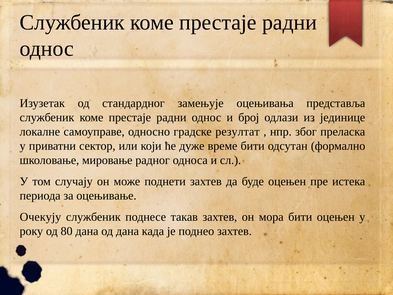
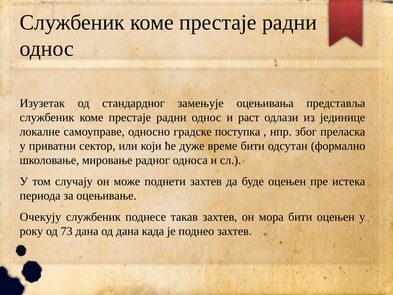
број: број -> раст
резултат: резултат -> поступка
80: 80 -> 73
